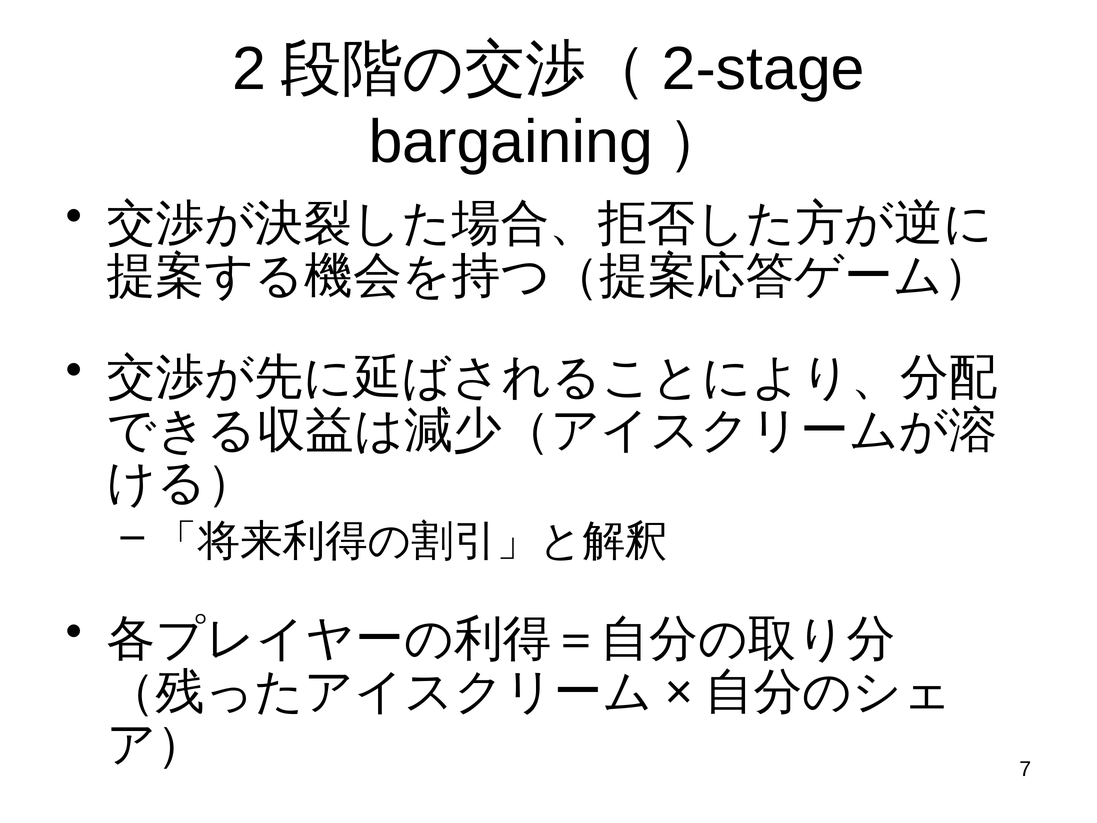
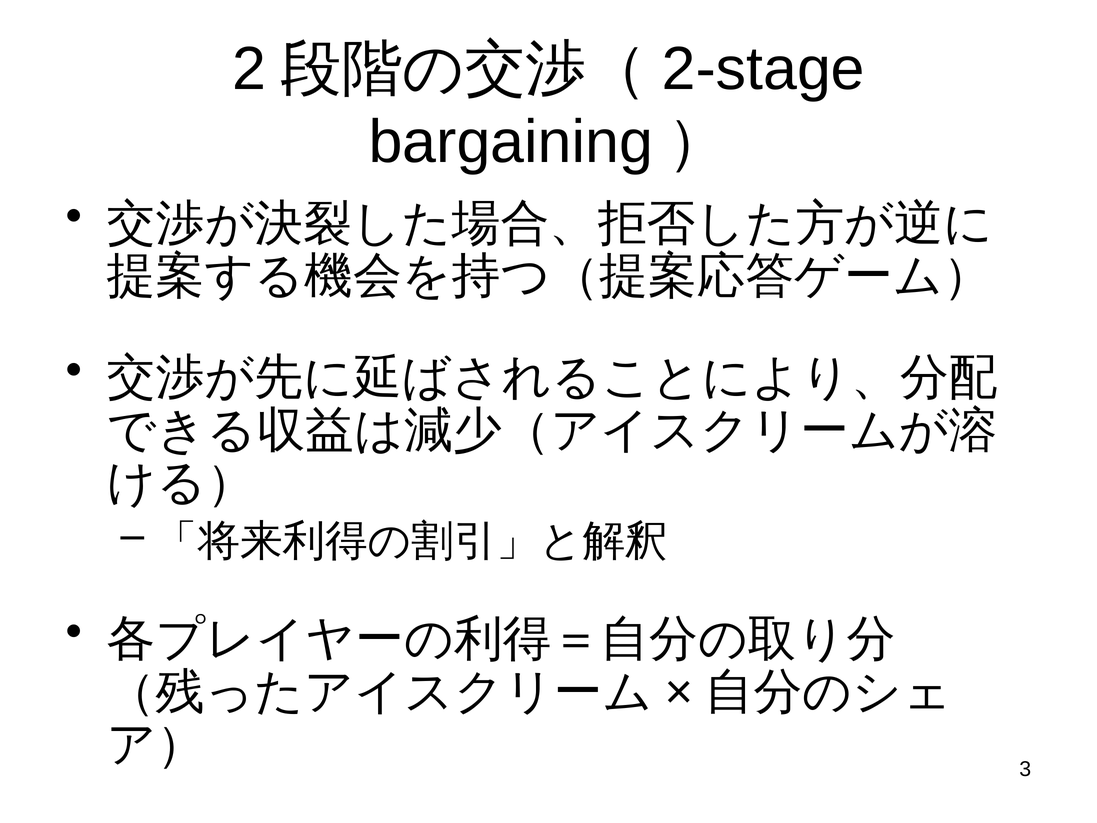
7: 7 -> 3
